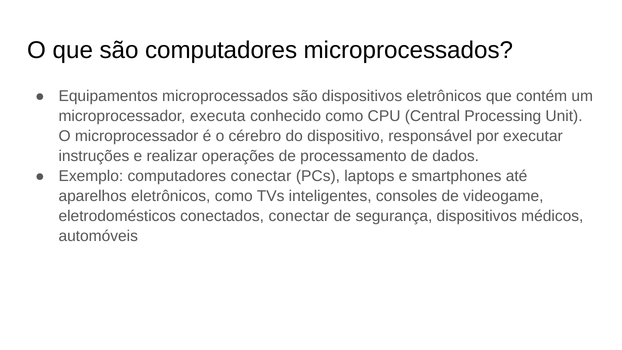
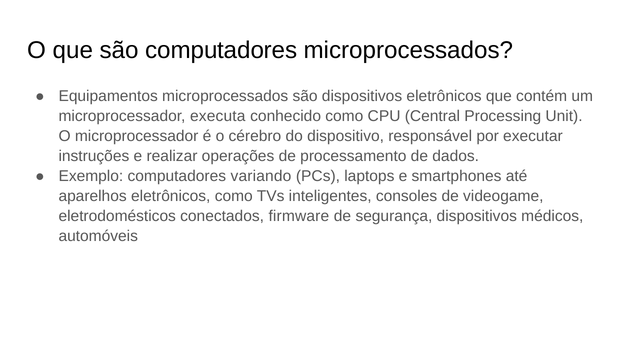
computadores conectar: conectar -> variando
conectados conectar: conectar -> firmware
